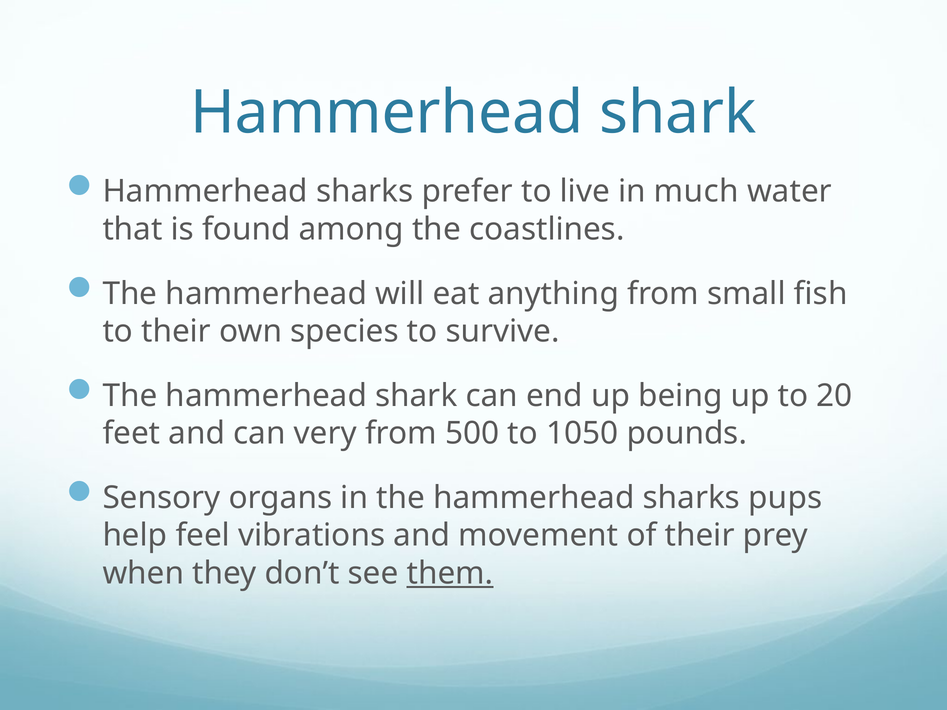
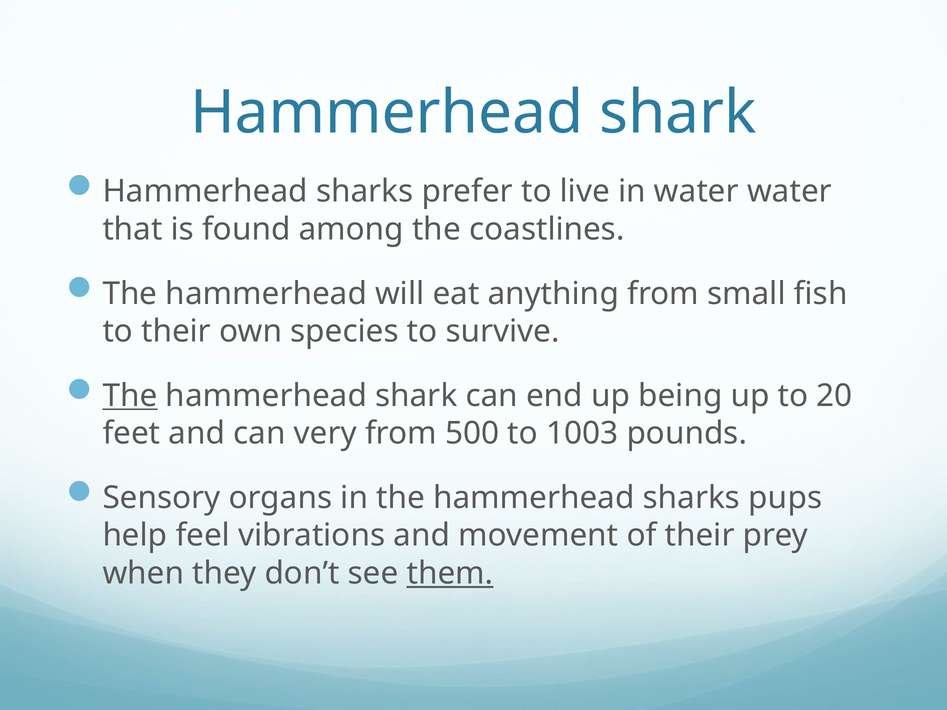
in much: much -> water
The at (130, 396) underline: none -> present
1050: 1050 -> 1003
